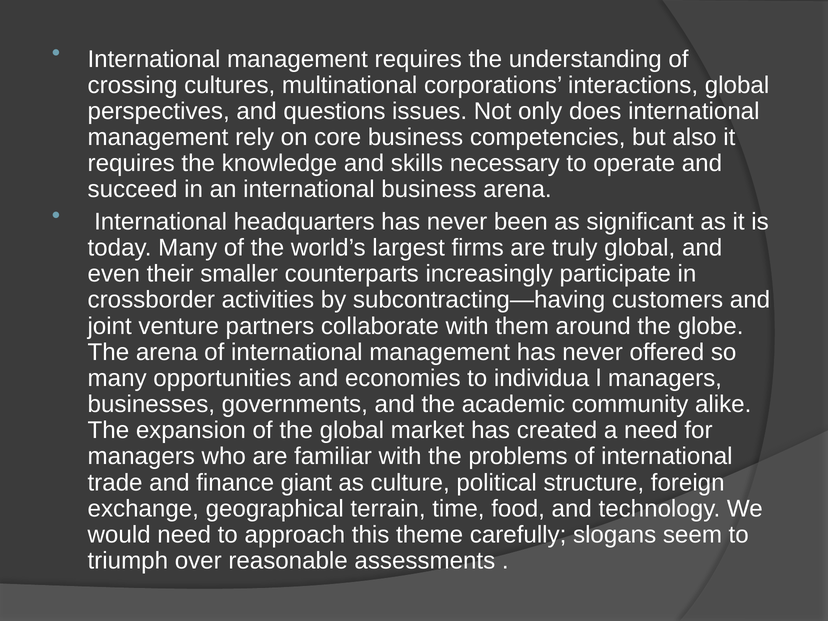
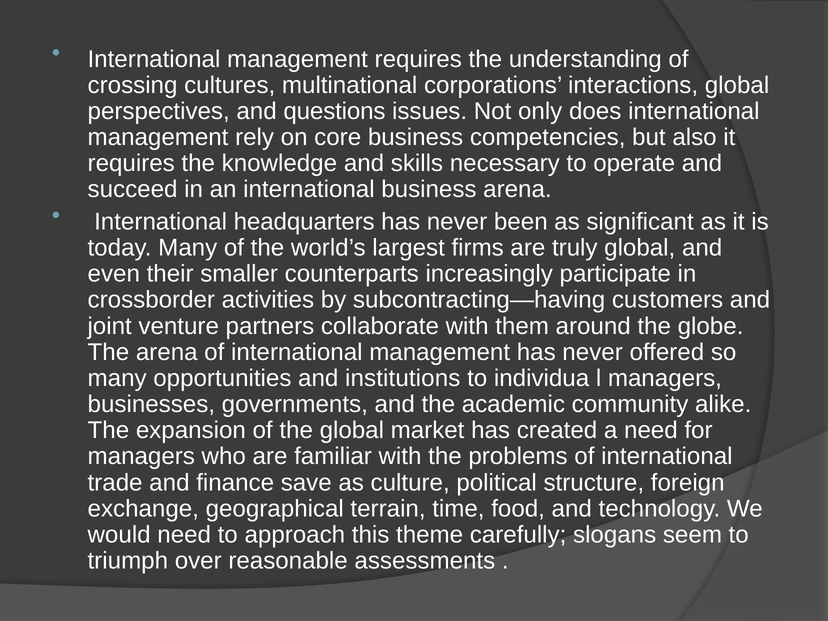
economies: economies -> institutions
giant: giant -> save
